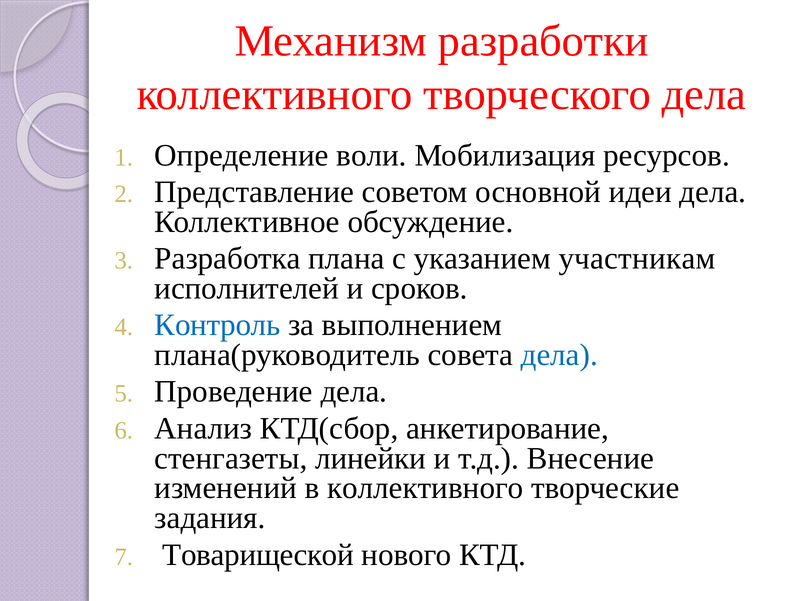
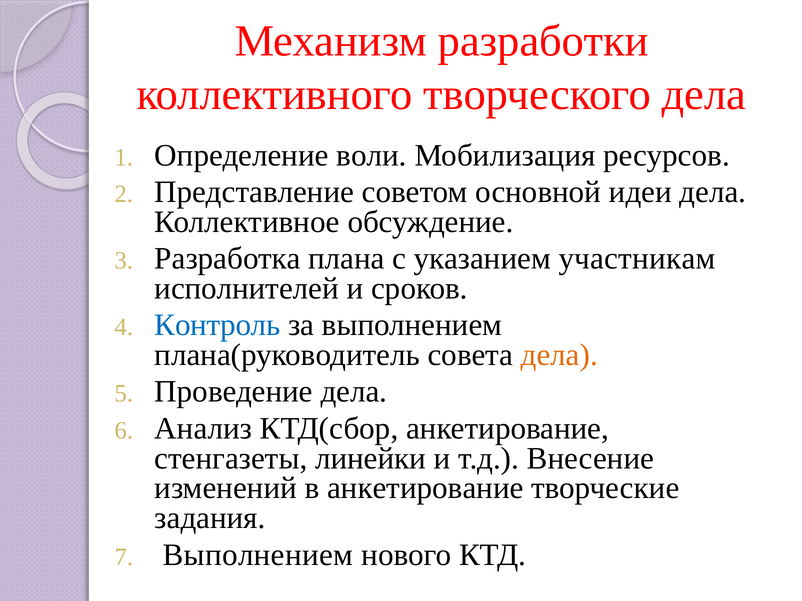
дела at (559, 355) colour: blue -> orange
в коллективного: коллективного -> анкетирование
Товарищеской at (258, 555): Товарищеской -> Выполнением
